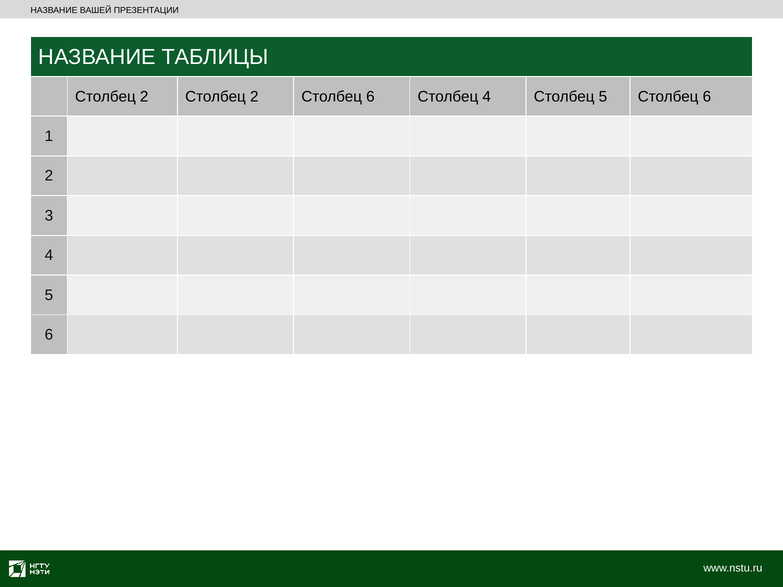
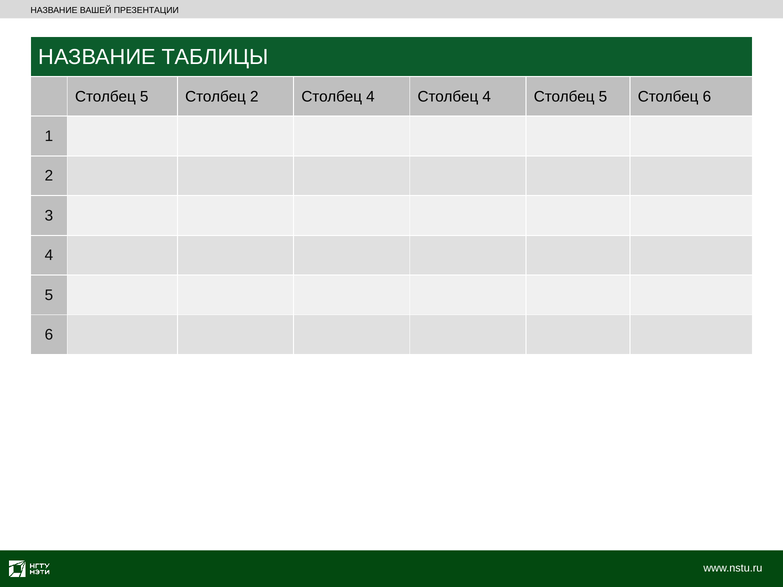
2 at (144, 97): 2 -> 5
2 Столбец 6: 6 -> 4
